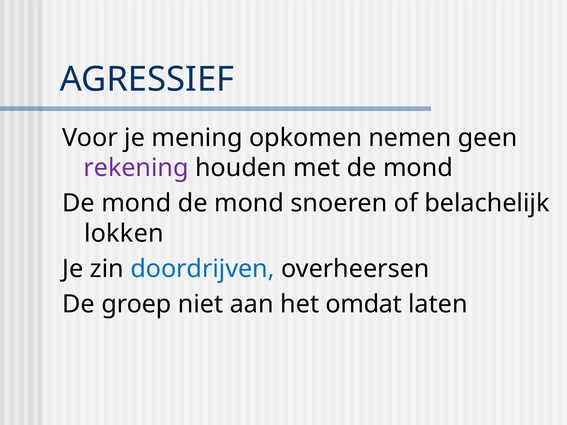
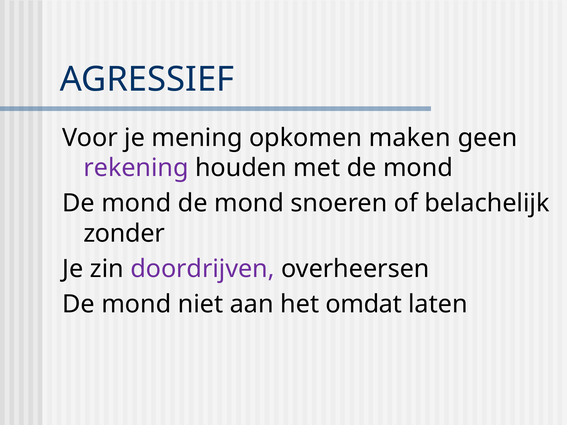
nemen: nemen -> maken
lokken: lokken -> zonder
doordrijven colour: blue -> purple
groep at (136, 304): groep -> mond
